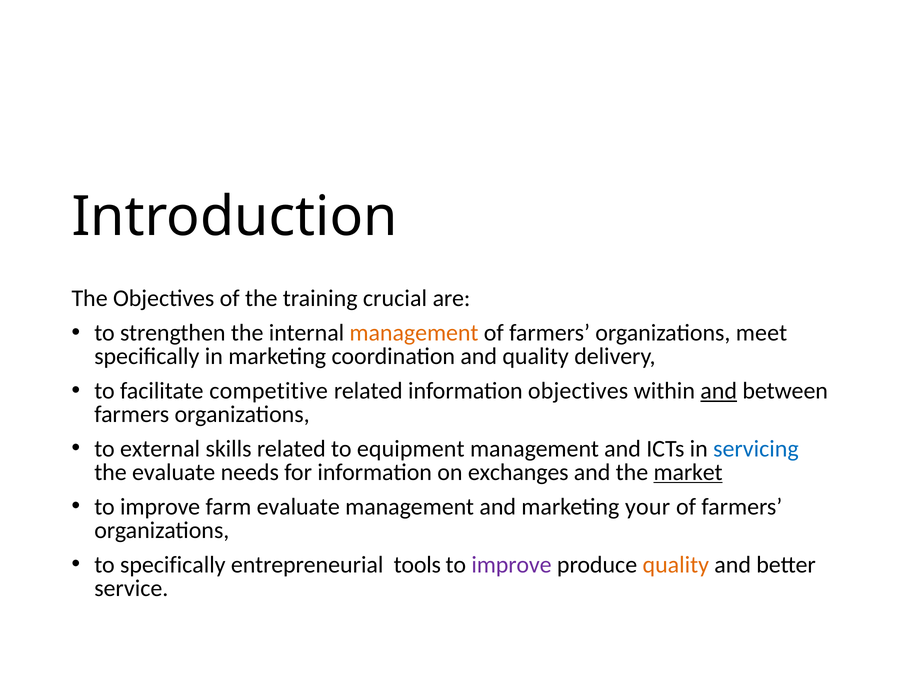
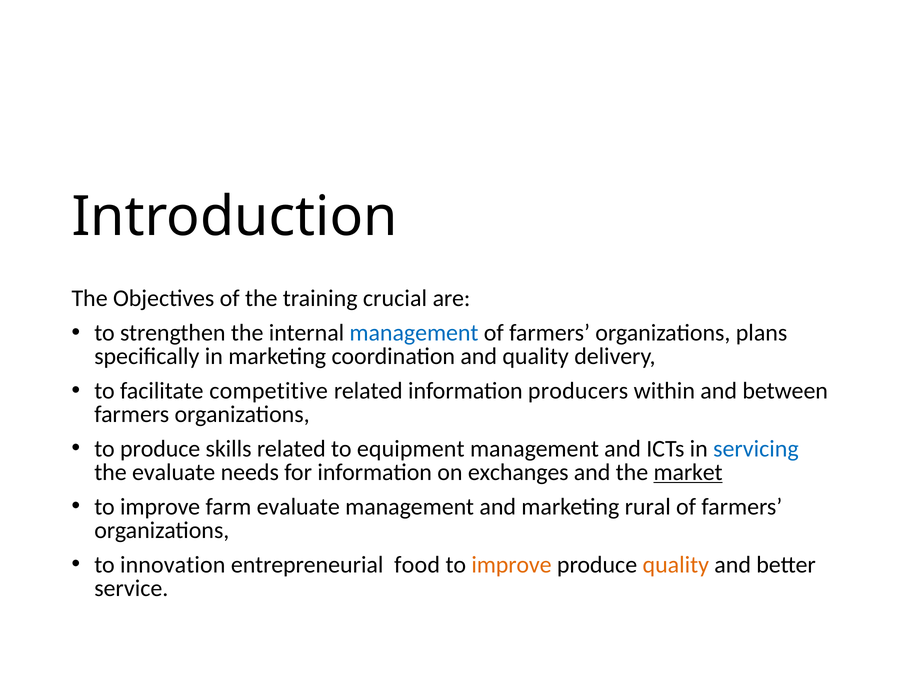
management at (414, 333) colour: orange -> blue
meet: meet -> plans
information objectives: objectives -> producers
and at (719, 391) underline: present -> none
to external: external -> produce
your: your -> rural
to specifically: specifically -> innovation
tools: tools -> food
improve at (512, 565) colour: purple -> orange
